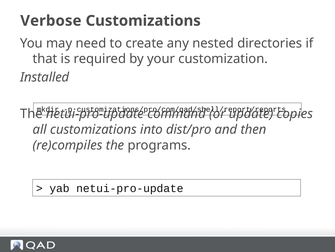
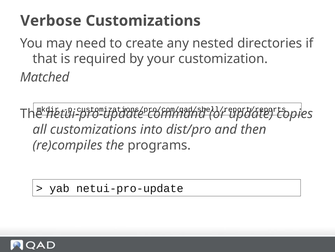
Installed: Installed -> Matched
